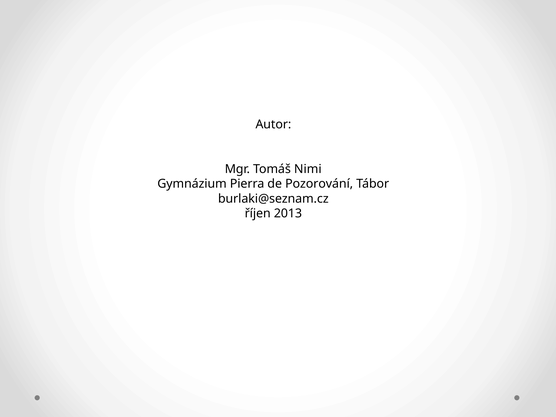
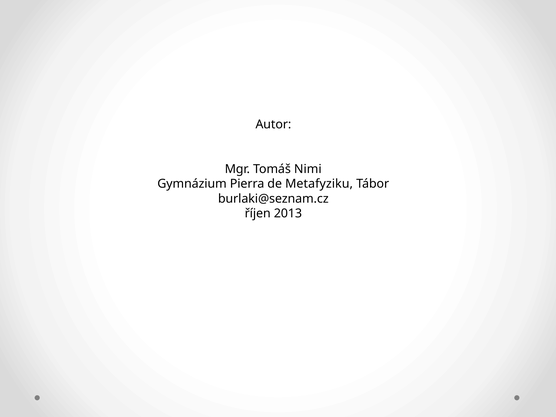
Pozorování: Pozorování -> Metafyziku
